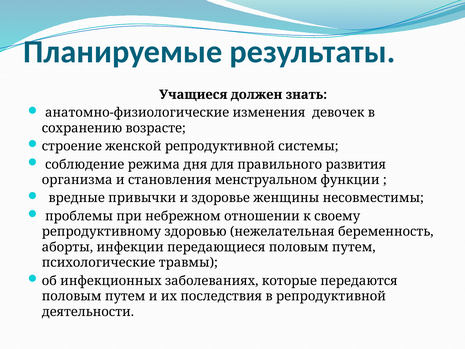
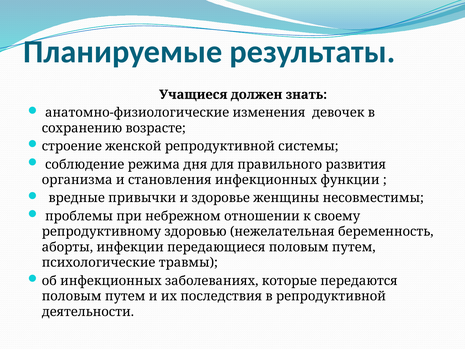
становления менструальном: менструальном -> инфекционных
